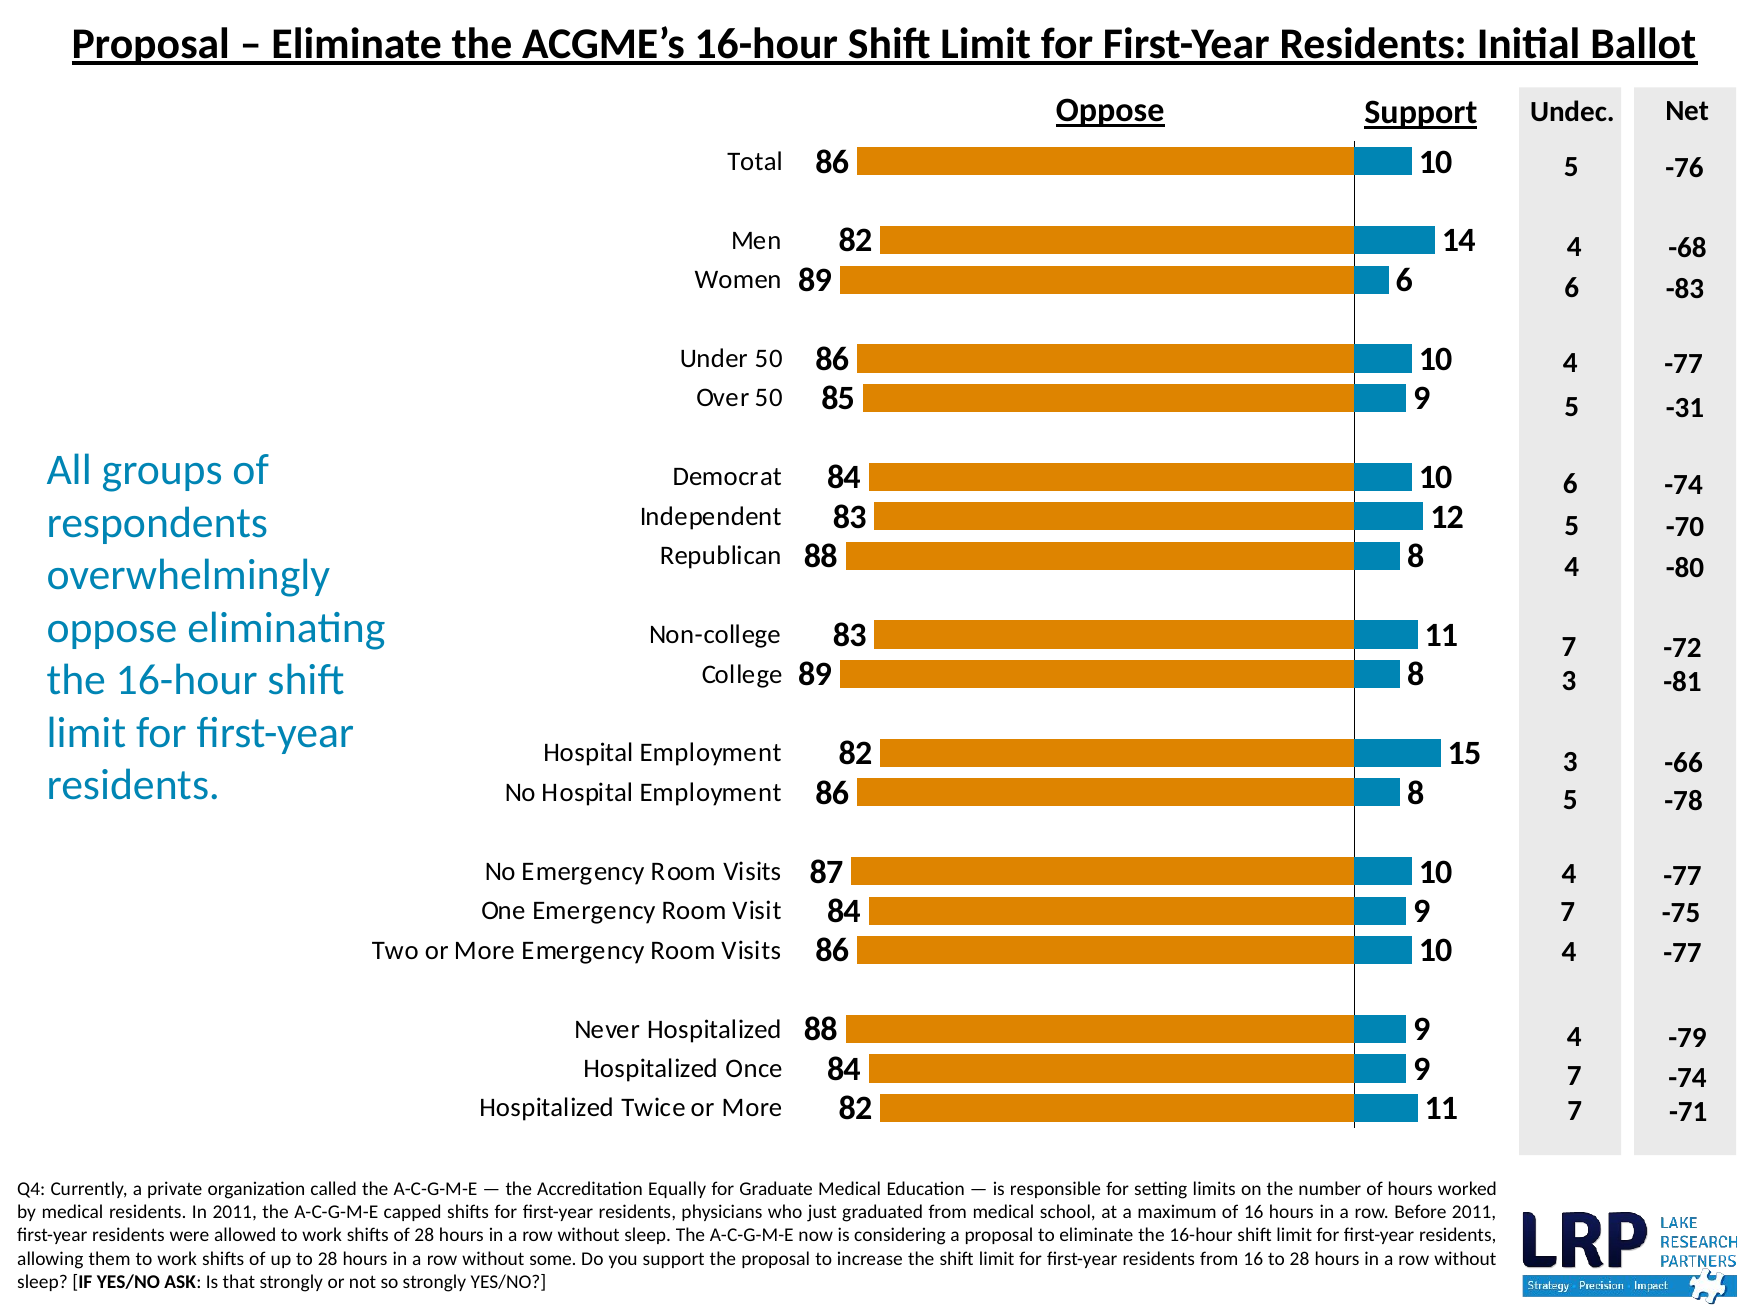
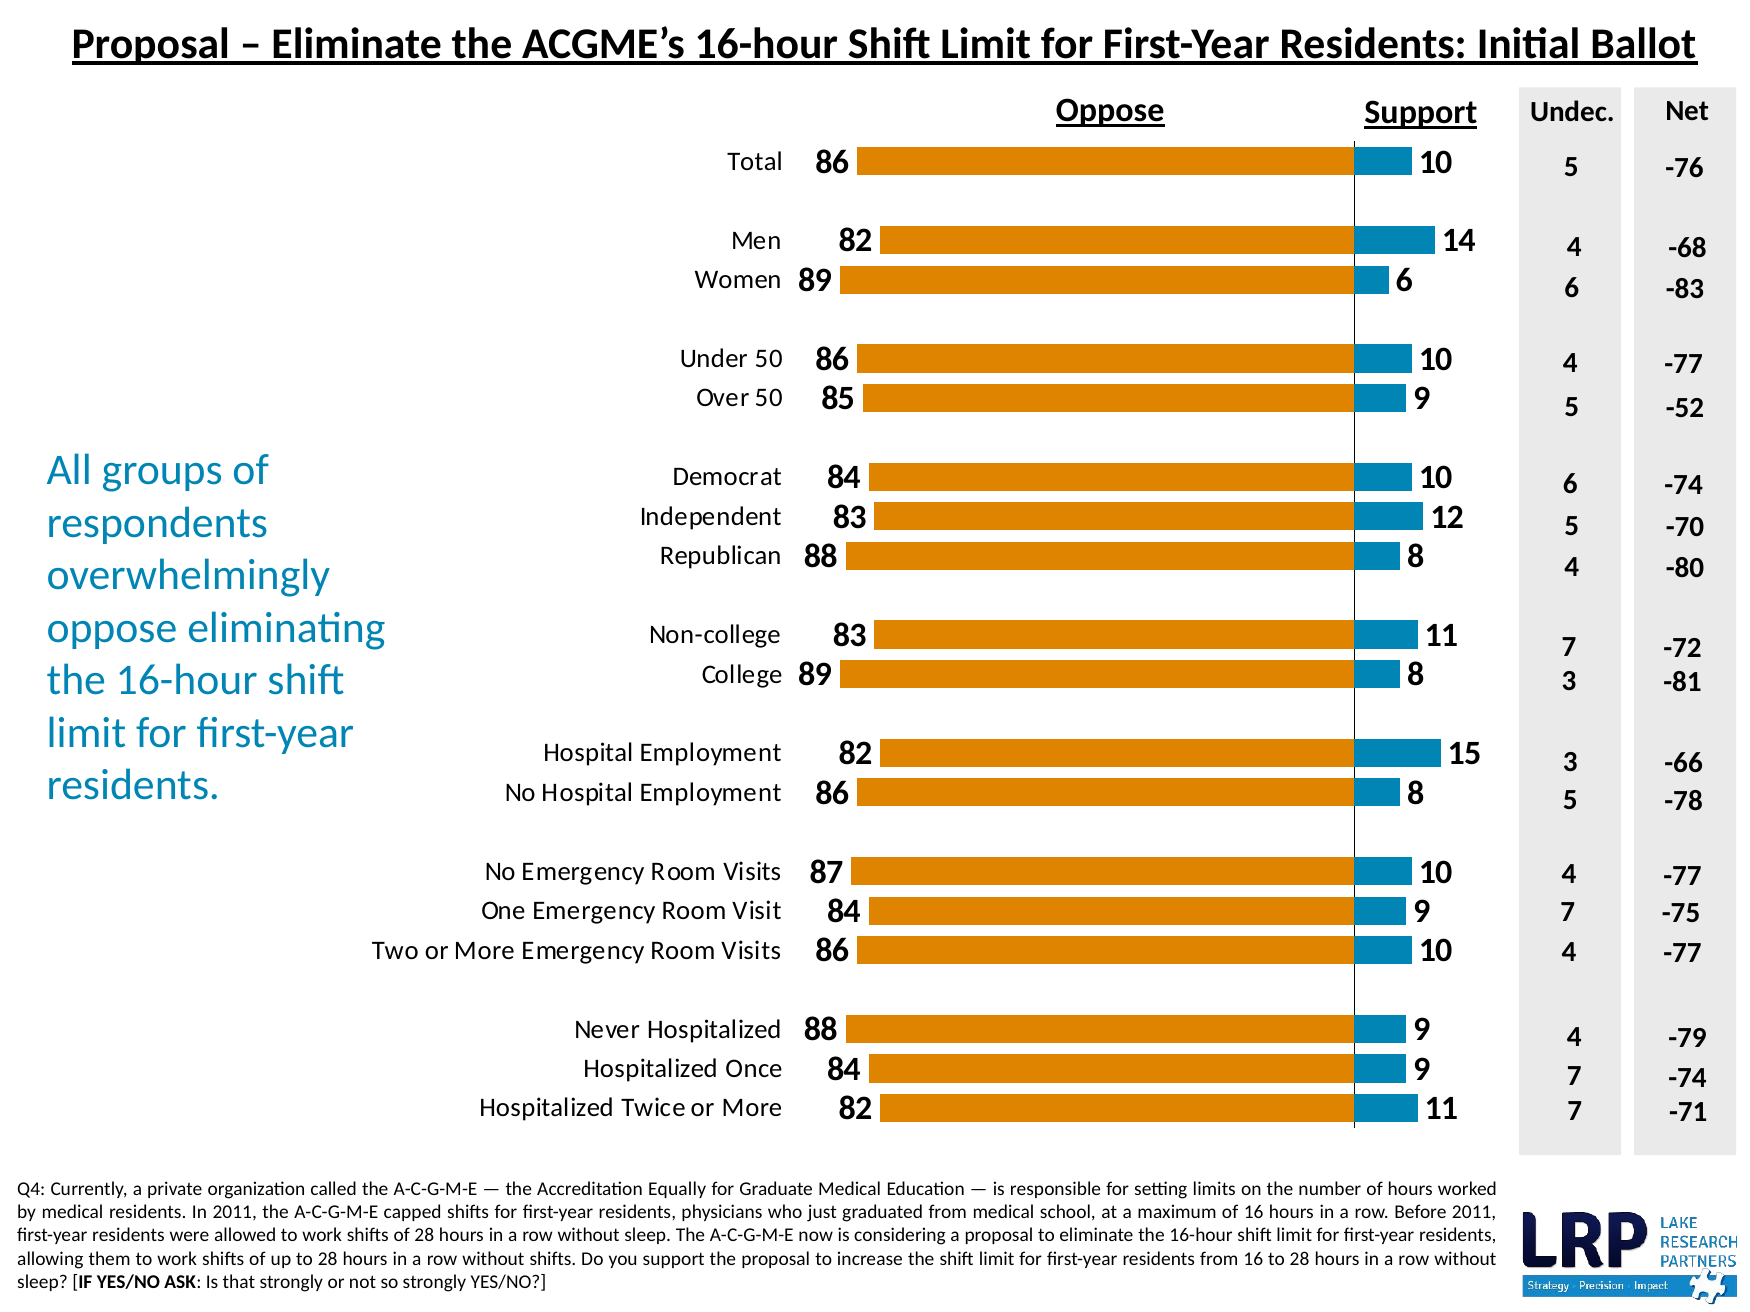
-31: -31 -> -52
without some: some -> shifts
